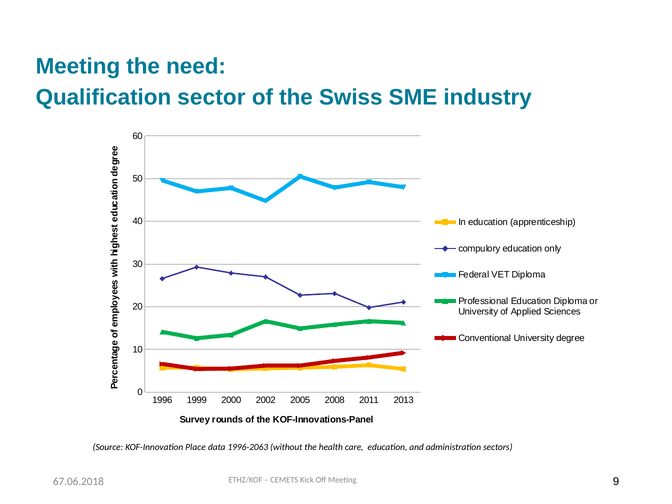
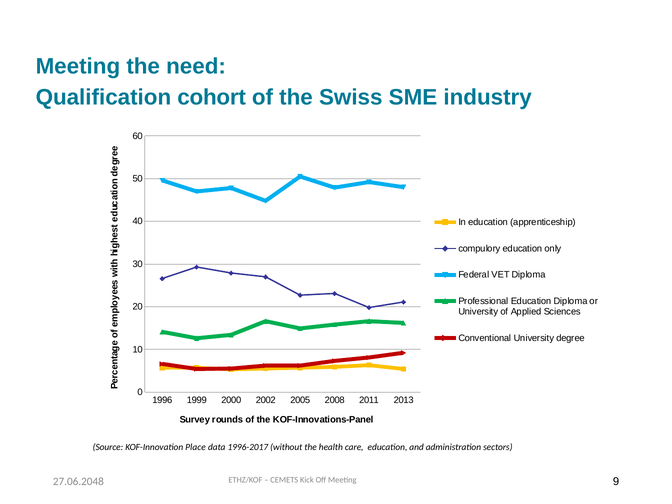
sector: sector -> cohort
1996-2063: 1996-2063 -> 1996-2017
67.06.2018: 67.06.2018 -> 27.06.2048
